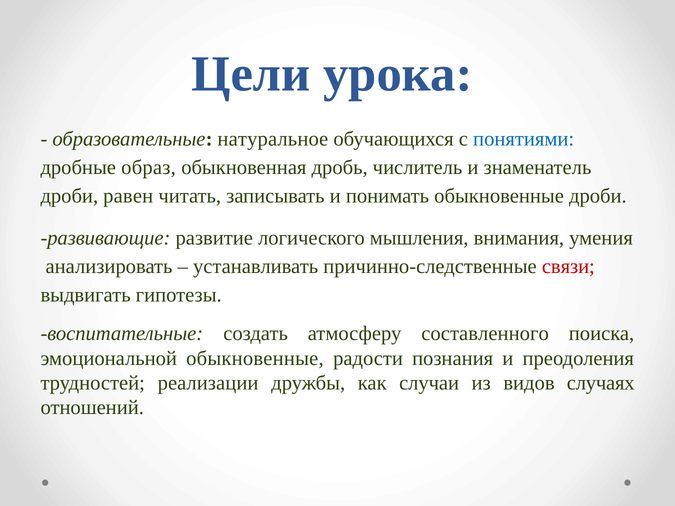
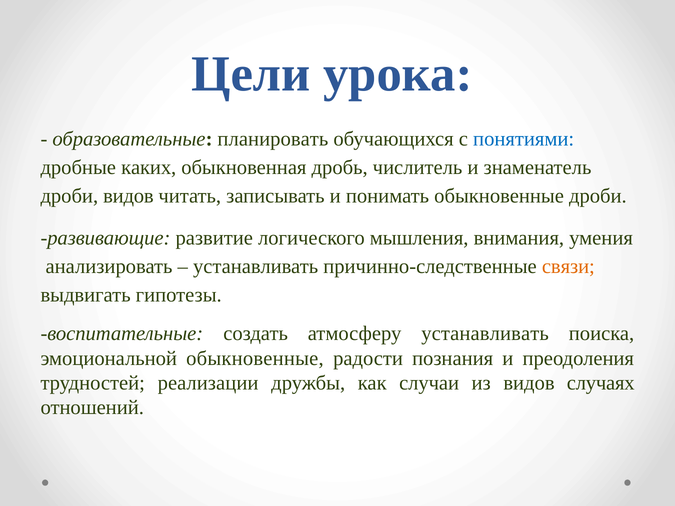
натуральное: натуральное -> планировать
образ: образ -> каких
дроби равен: равен -> видов
связи colour: red -> orange
атмосферу составленного: составленного -> устанавливать
